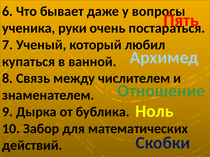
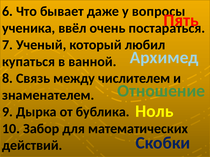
руки: руки -> ввёл
